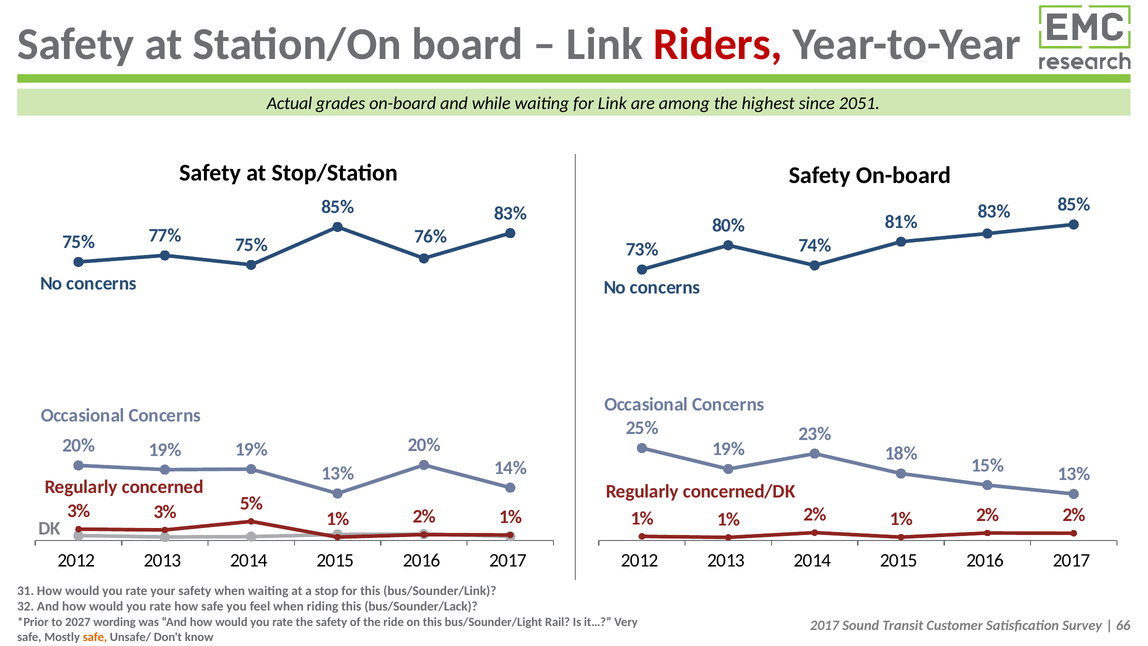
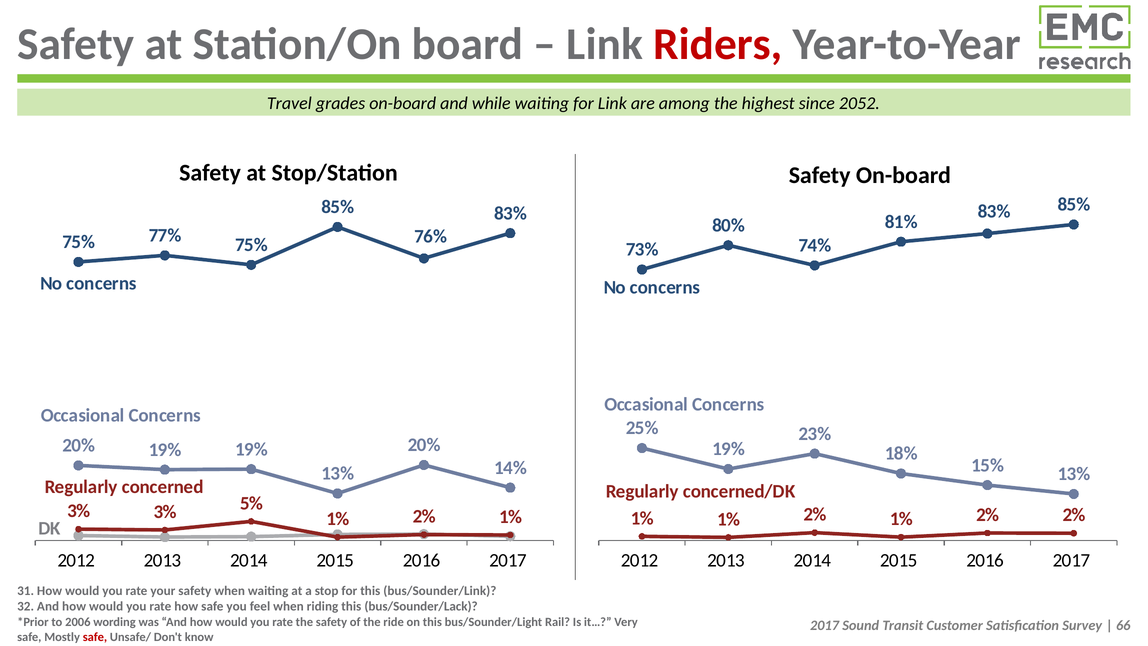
Actual: Actual -> Travel
2051: 2051 -> 2052
2027: 2027 -> 2006
safe at (95, 637) colour: orange -> red
